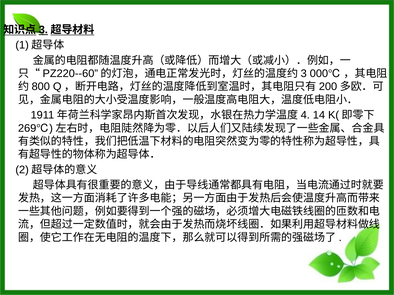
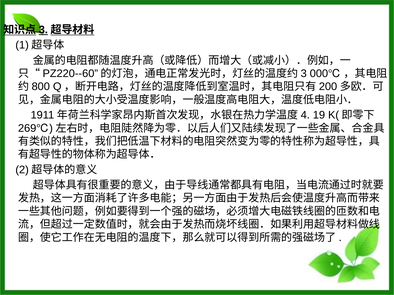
14: 14 -> 19
